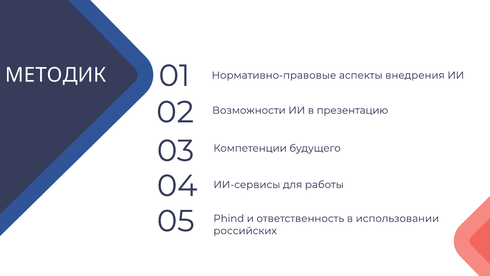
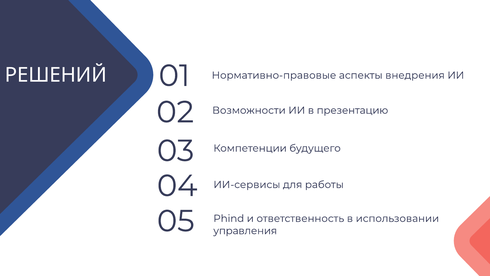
МЕТОДИК: МЕТОДИК -> РЕШЕНИЙ
российских: российских -> управления
